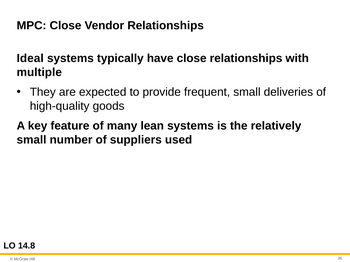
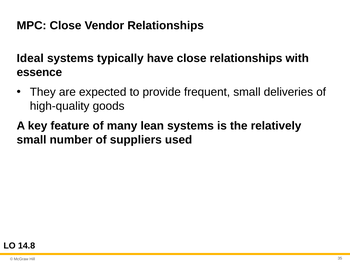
multiple: multiple -> essence
